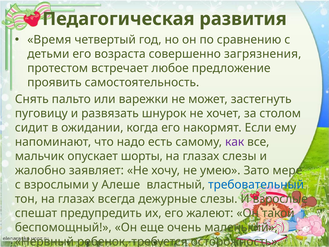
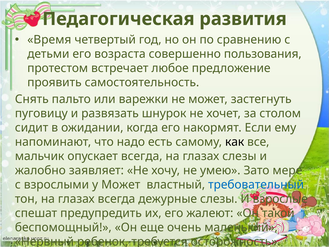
загрязнения: загрязнения -> пользования
как colour: purple -> black
опускает шорты: шорты -> всегда
у Алеше: Алеше -> Может
